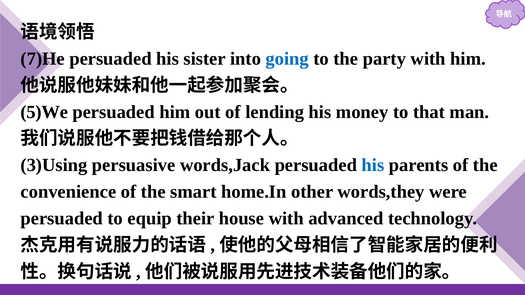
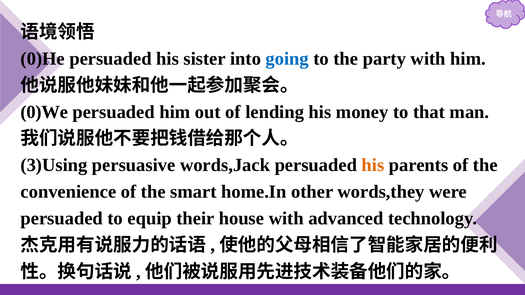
7)He: 7)He -> 0)He
5)We: 5)We -> 0)We
his at (373, 165) colour: blue -> orange
